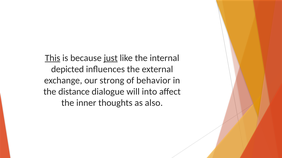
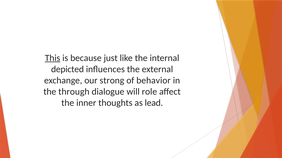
just underline: present -> none
distance: distance -> through
into: into -> role
also: also -> lead
